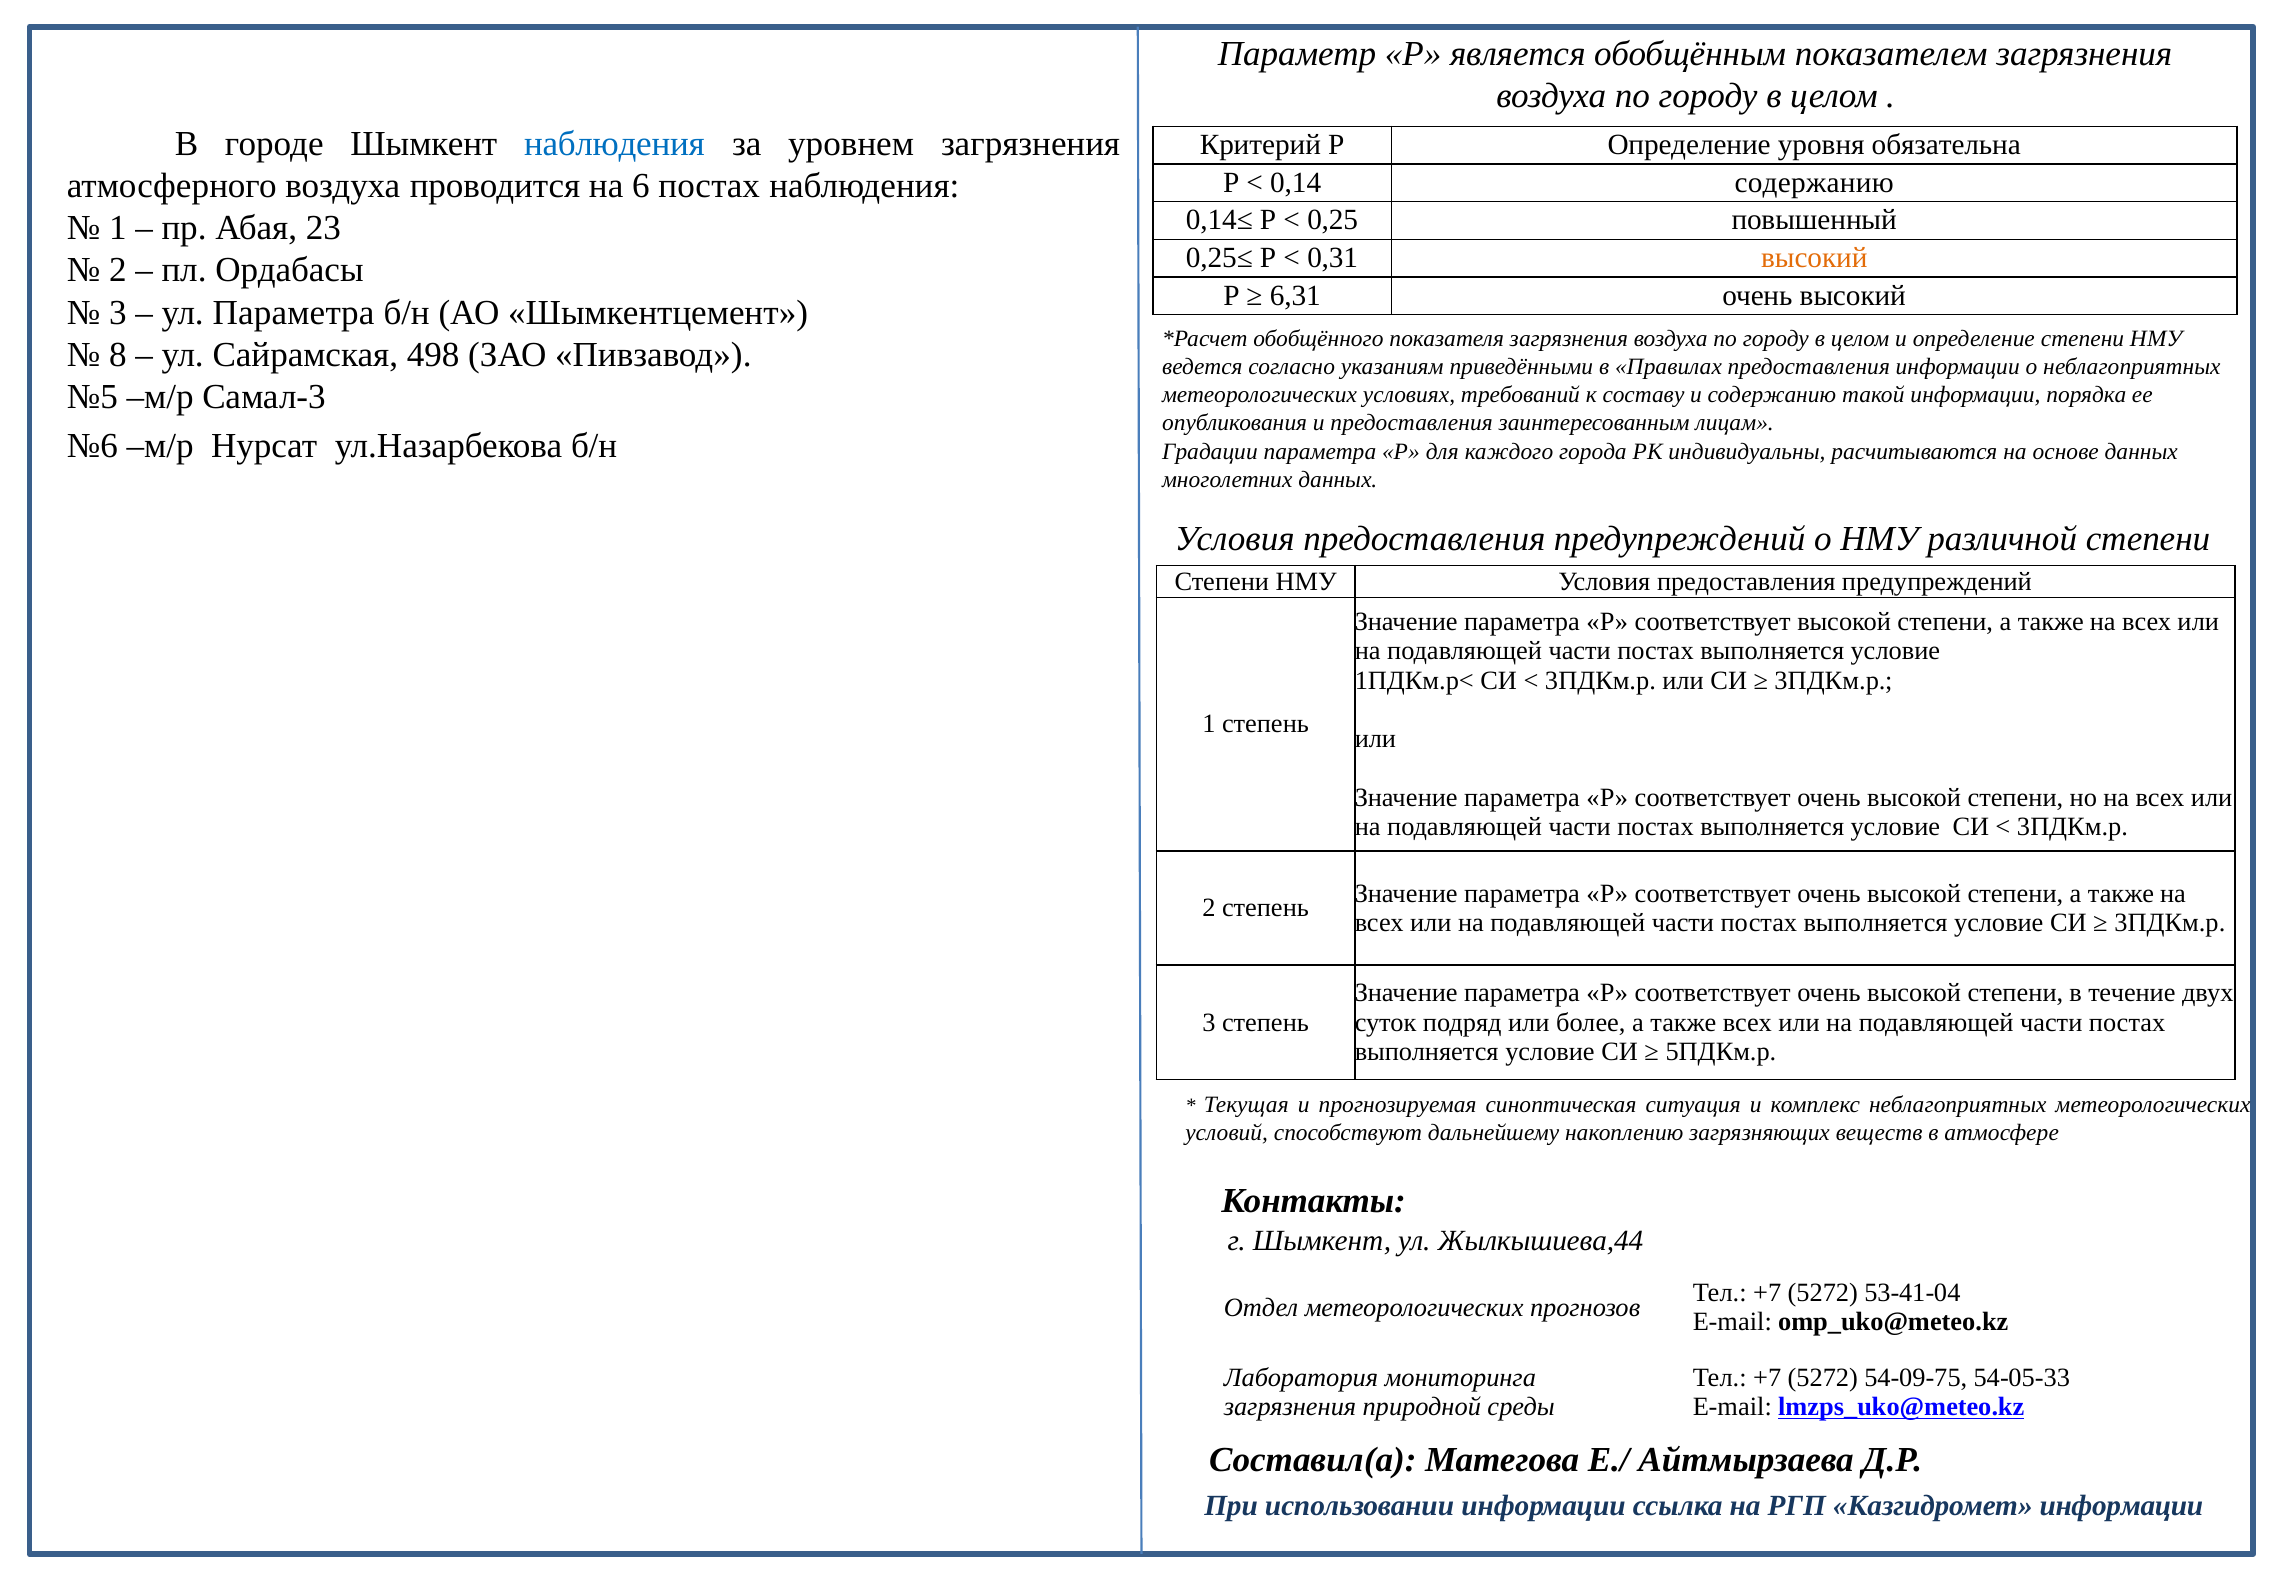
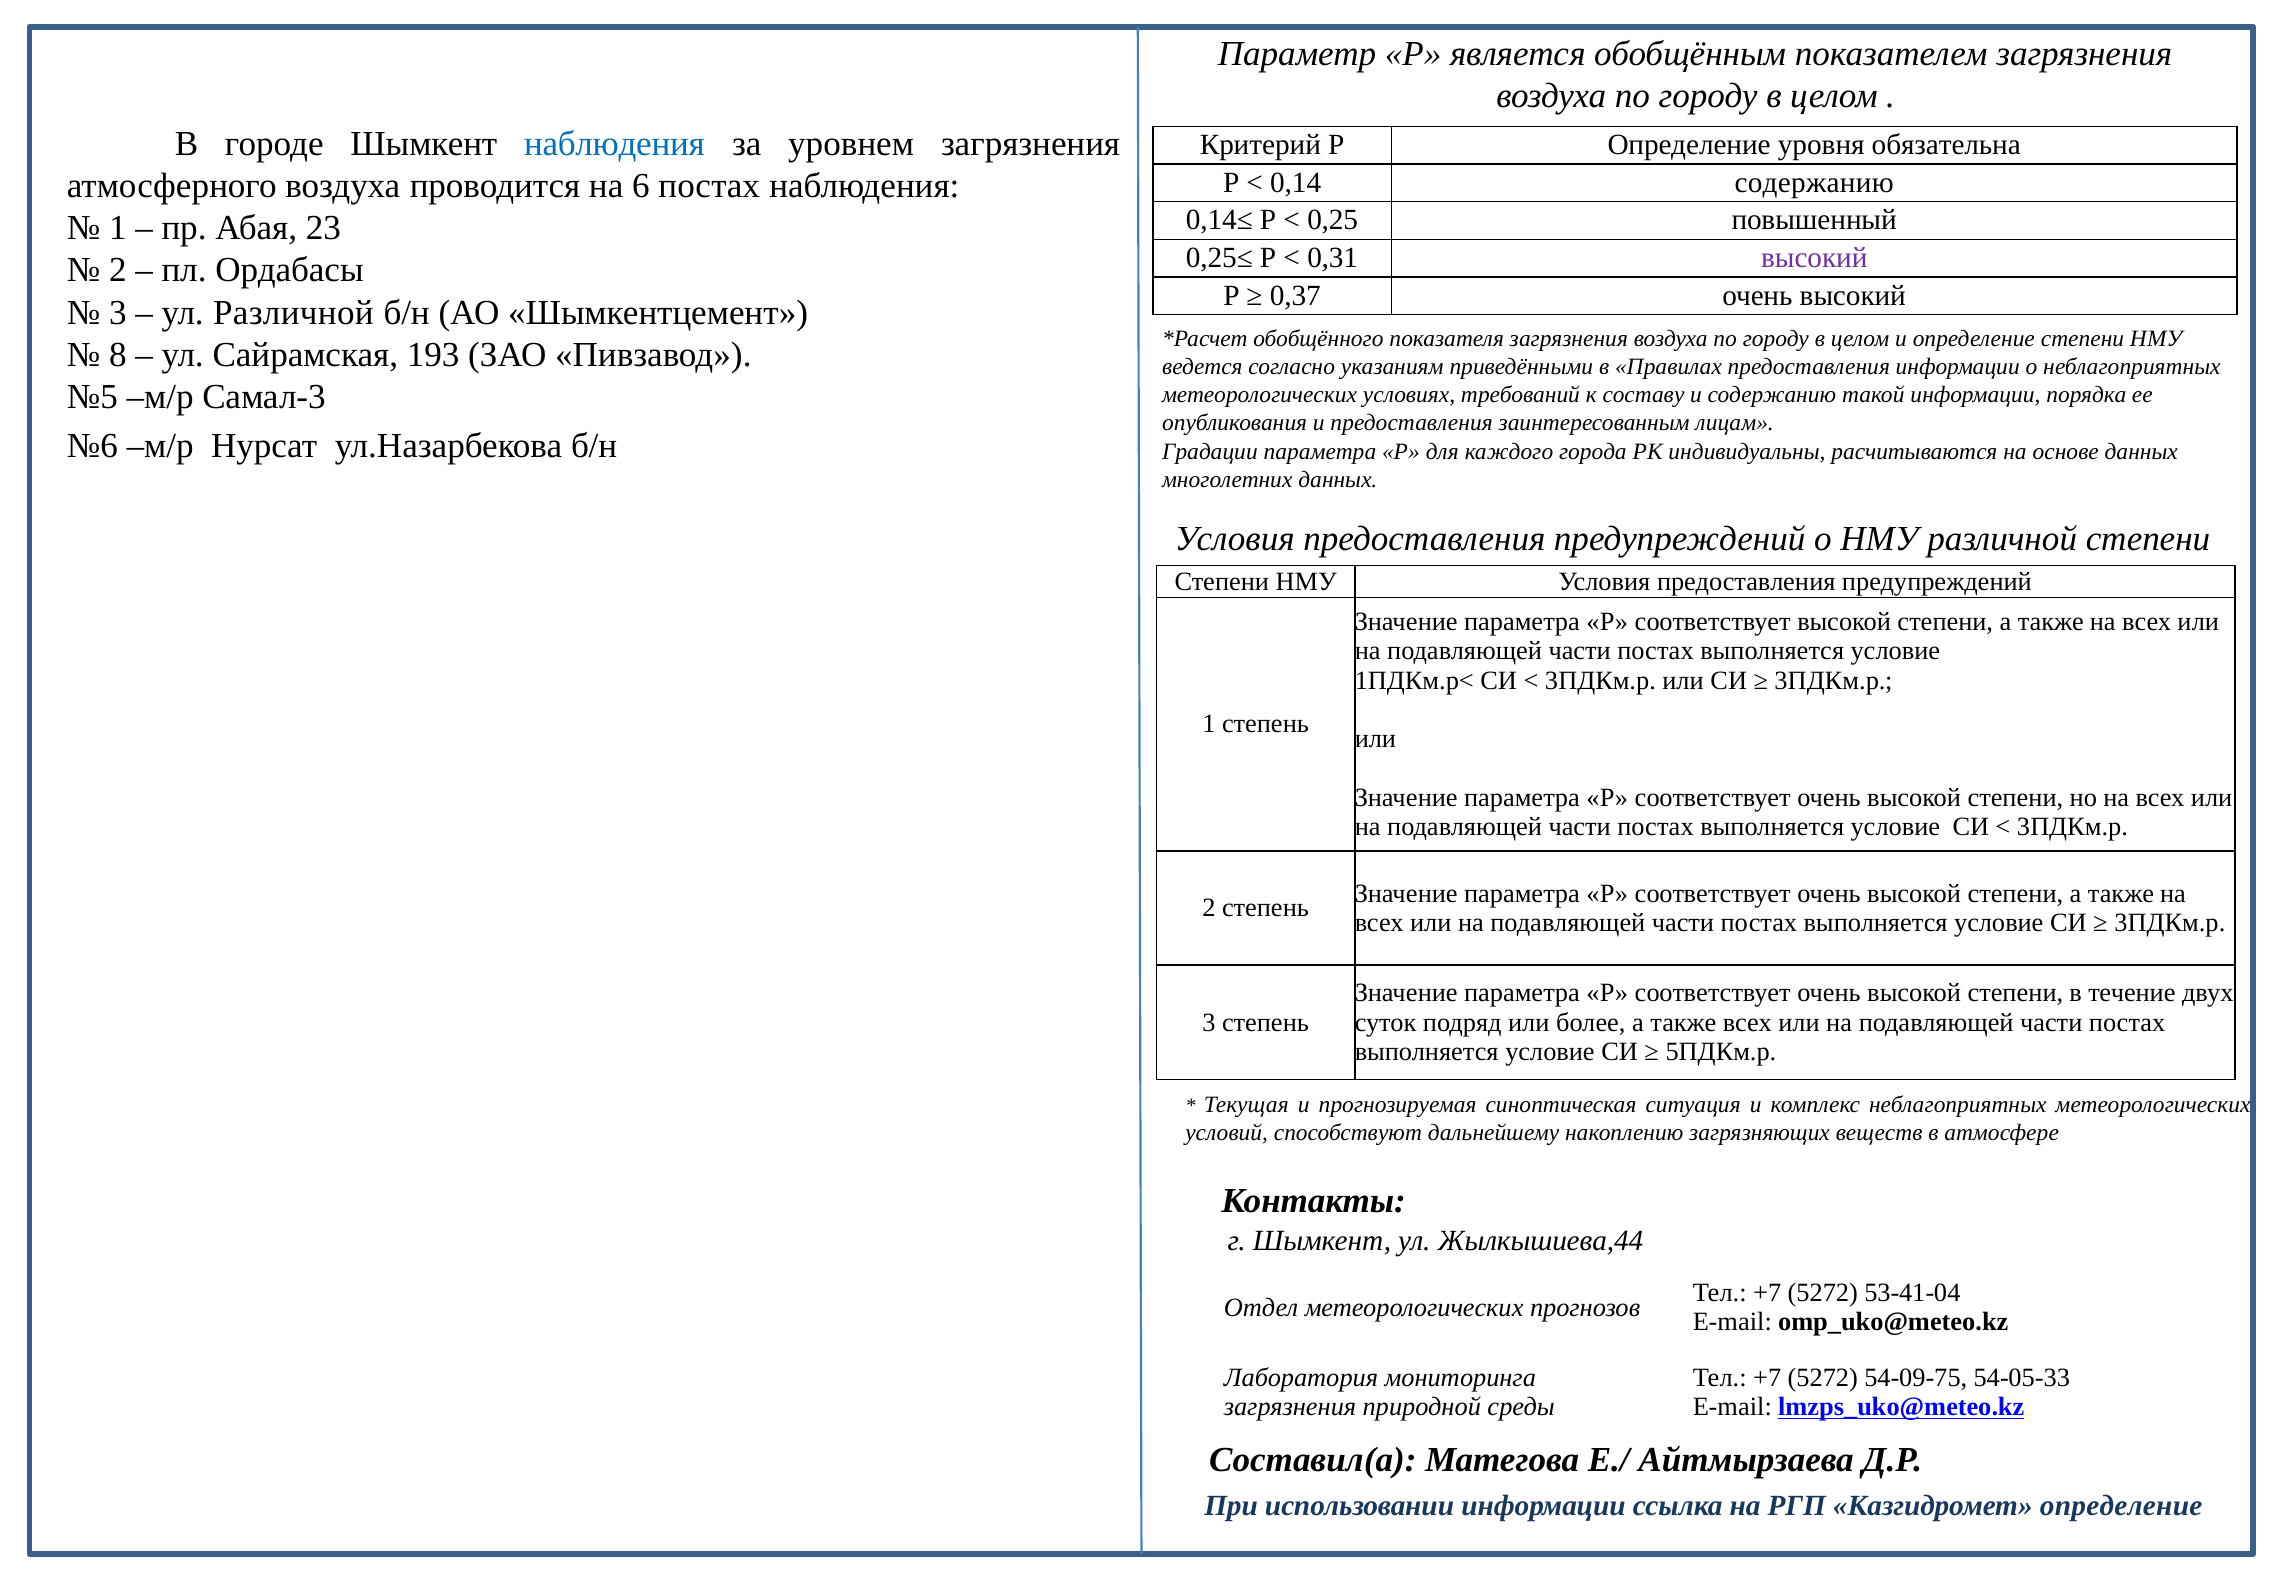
высокий at (1814, 258) colour: orange -> purple
6,31: 6,31 -> 0,37
ул Параметра: Параметра -> Различной
498: 498 -> 193
Казгидромет информации: информации -> определение
